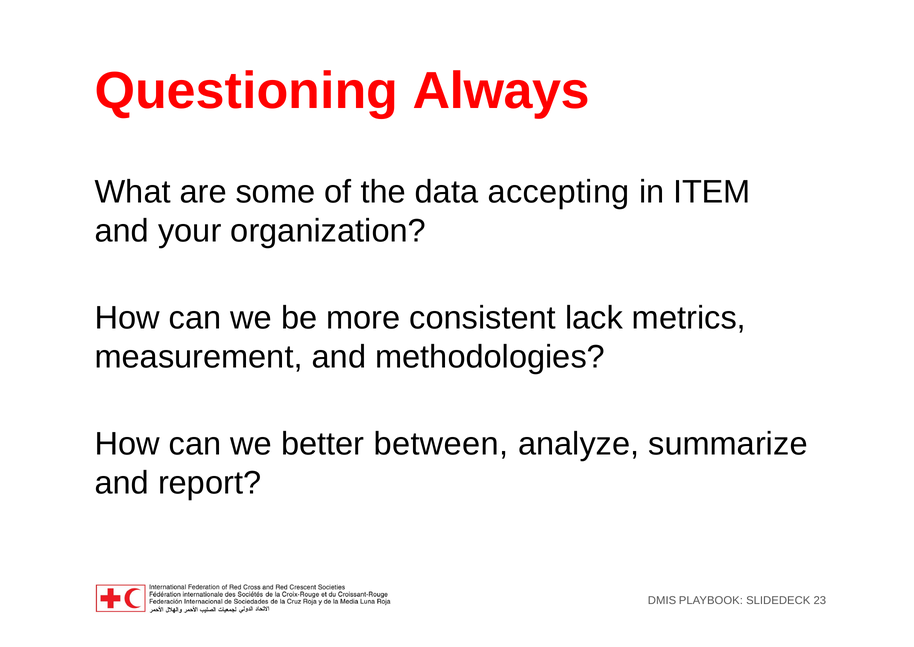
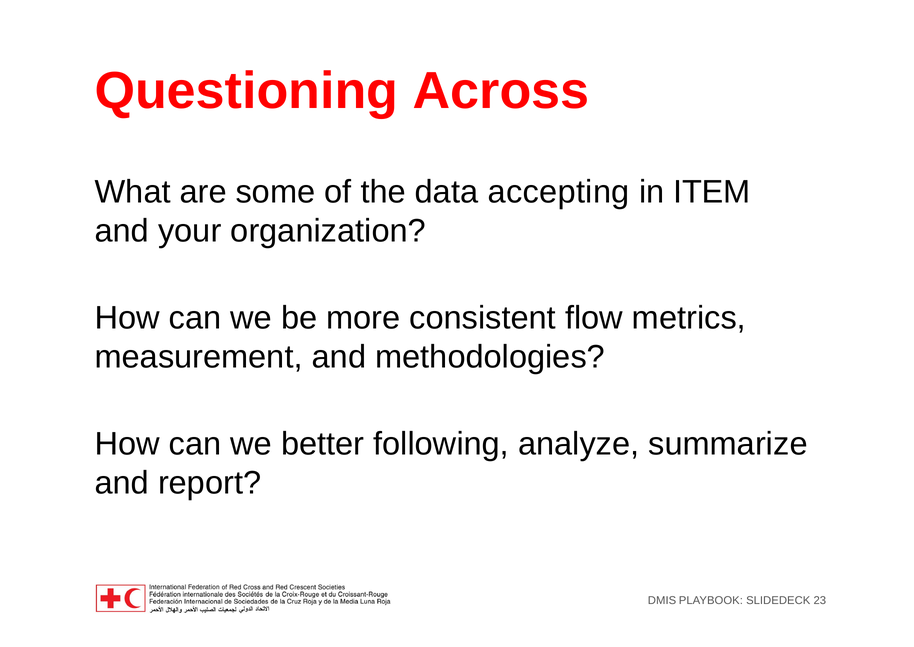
Always: Always -> Across
lack: lack -> flow
between: between -> following
